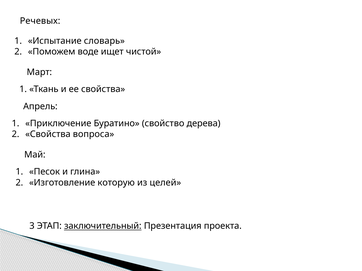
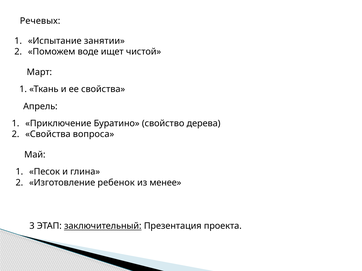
словарь: словарь -> занятии
которую: которую -> ребенок
целей: целей -> менее
